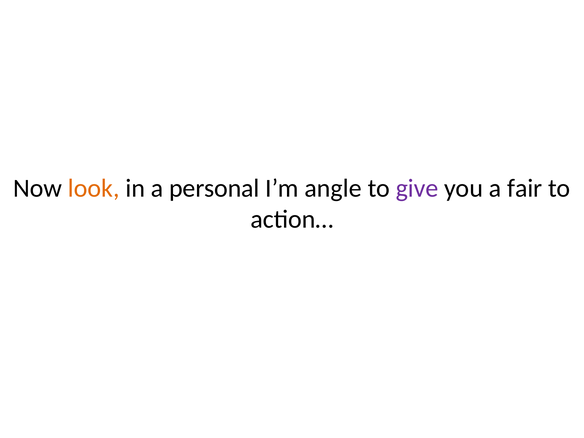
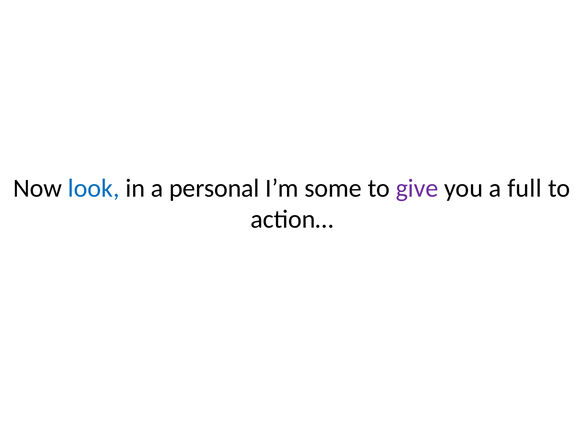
look colour: orange -> blue
angle: angle -> some
fair: fair -> full
